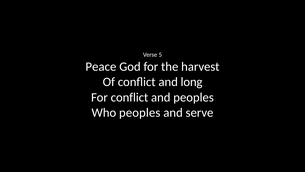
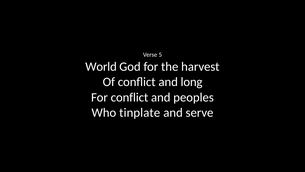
Peace: Peace -> World
Who peoples: peoples -> tinplate
